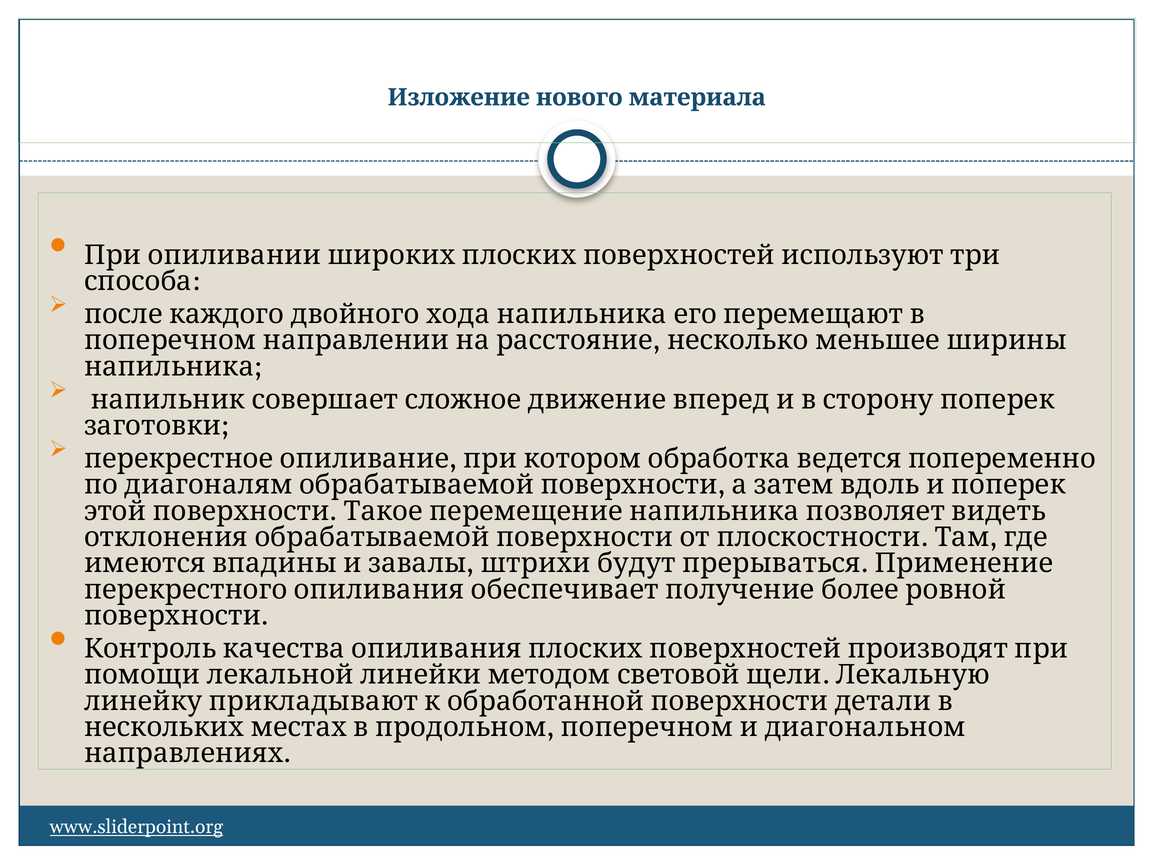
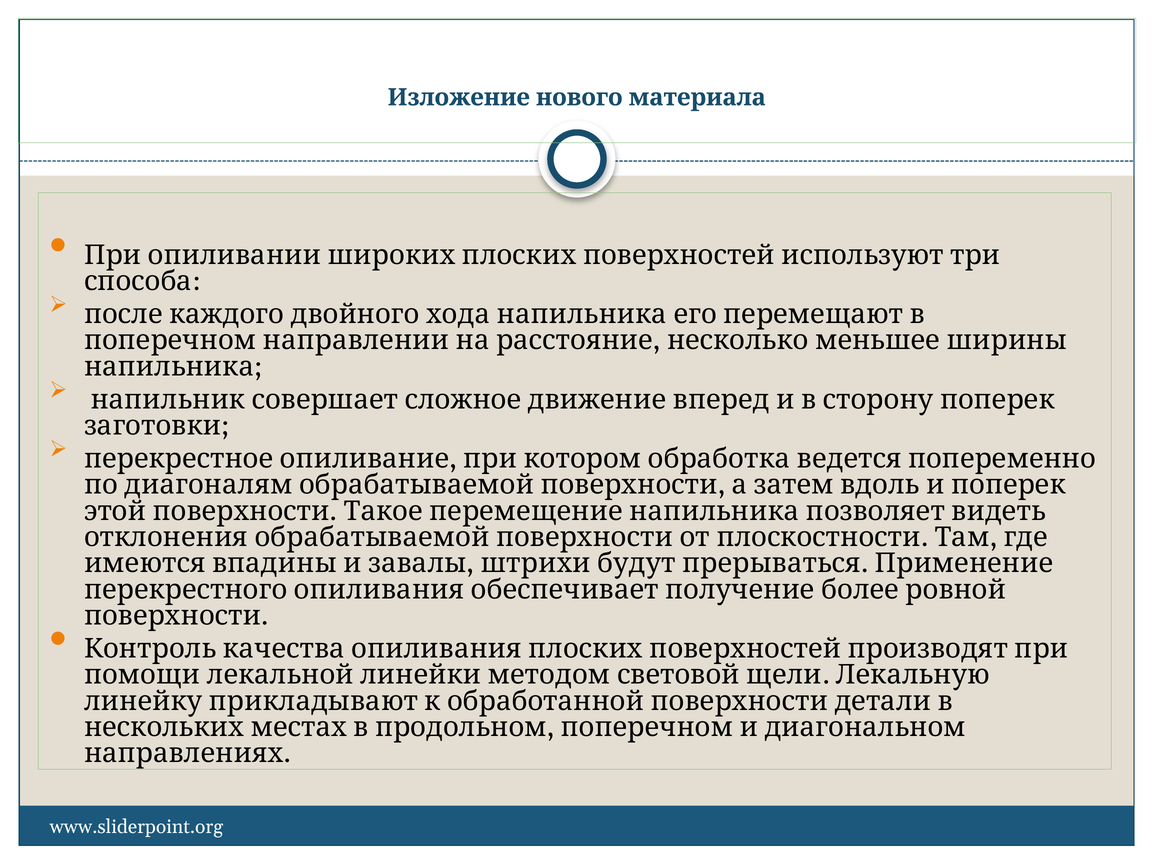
www.sliderpoint.org underline: present -> none
